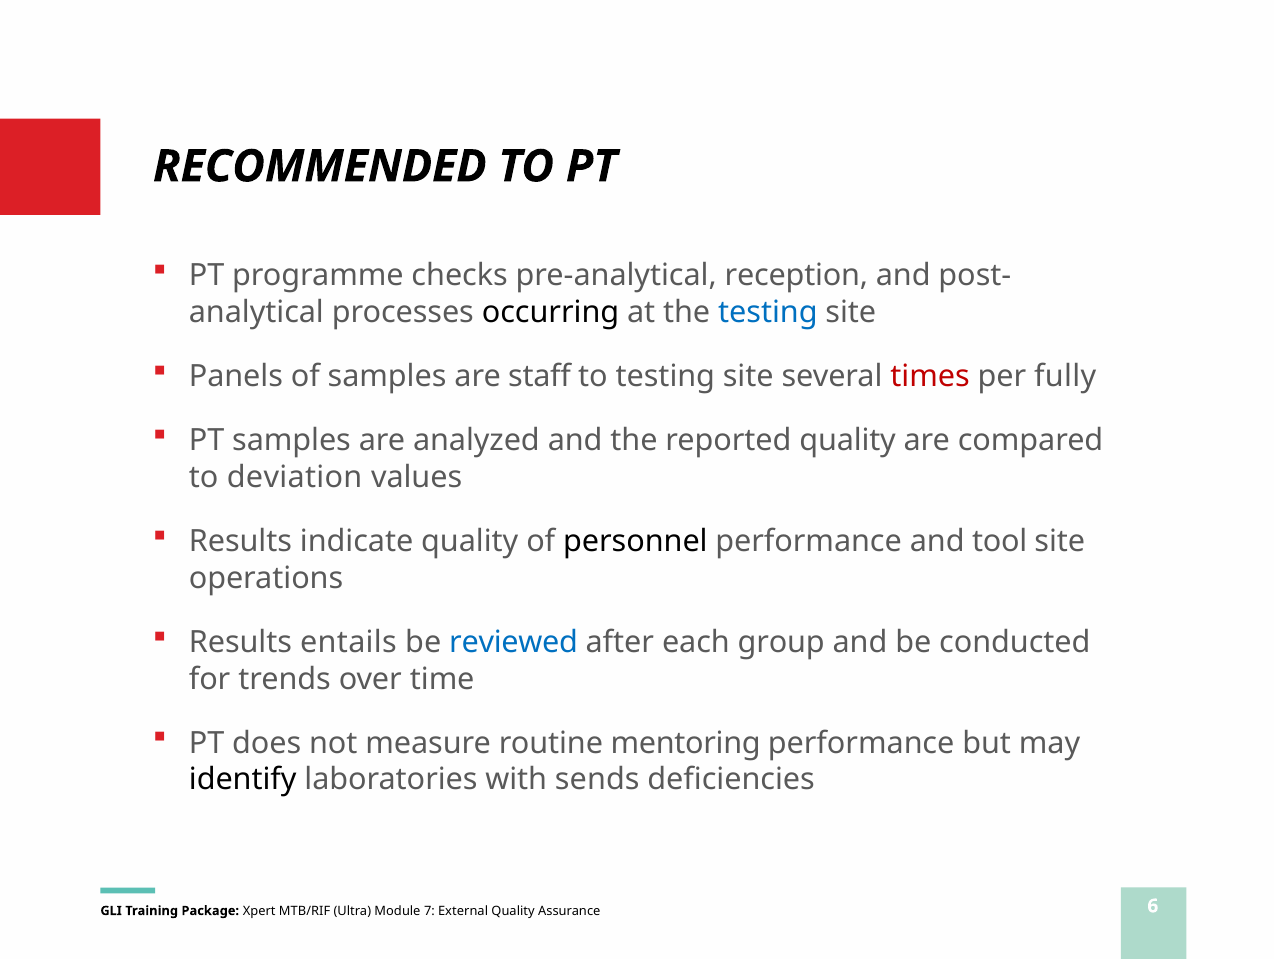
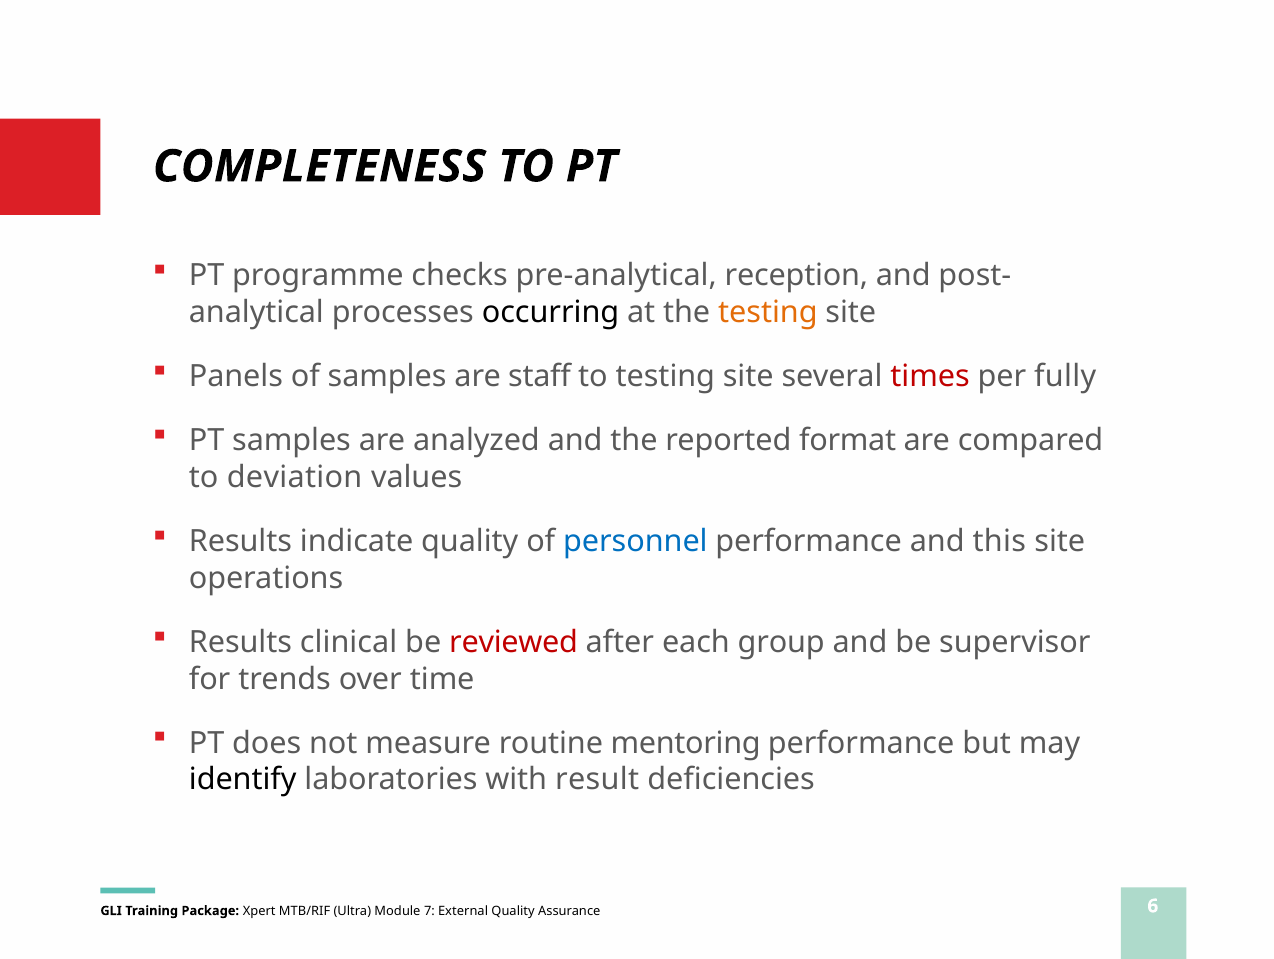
RECOMMENDED: RECOMMENDED -> COMPLETENESS
testing at (768, 312) colour: blue -> orange
reported quality: quality -> format
personnel colour: black -> blue
tool: tool -> this
entails: entails -> clinical
reviewed colour: blue -> red
conducted: conducted -> supervisor
sends: sends -> result
